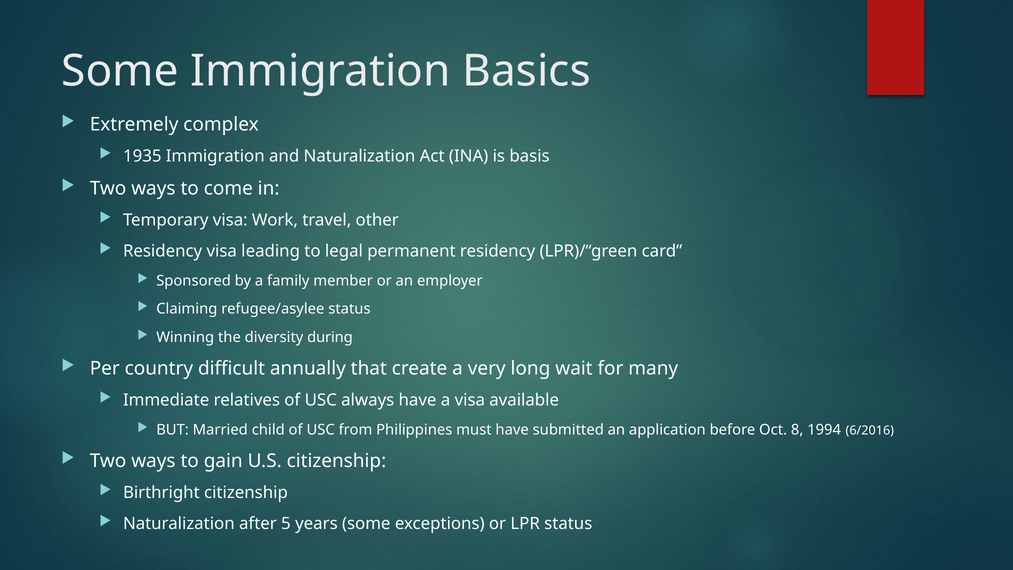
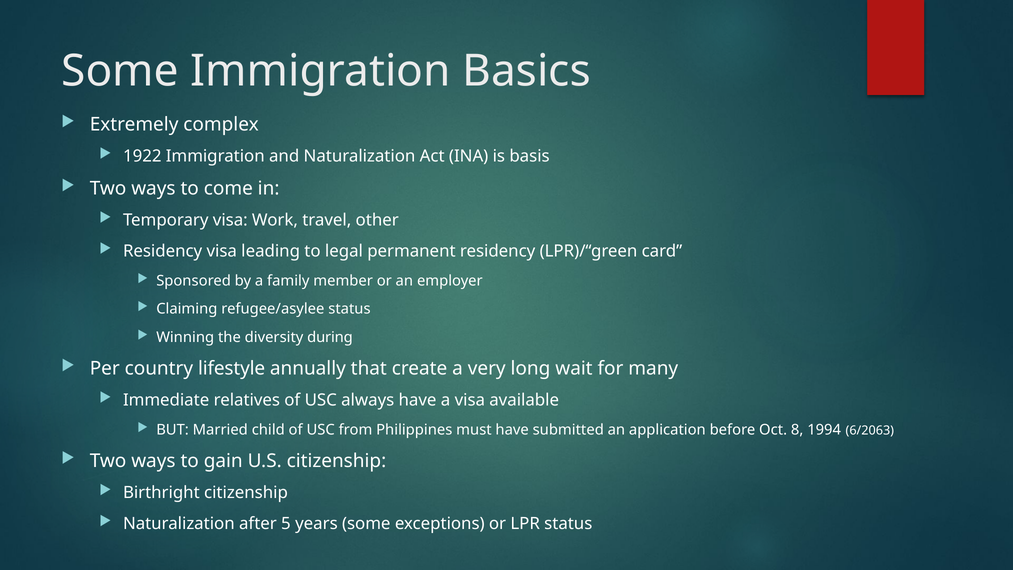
1935: 1935 -> 1922
difficult: difficult -> lifestyle
6/2016: 6/2016 -> 6/2063
